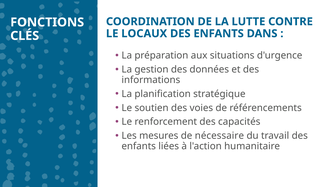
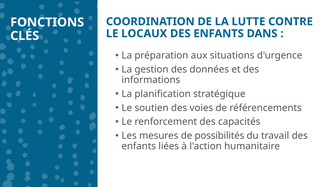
nécessaire: nécessaire -> possibilités
